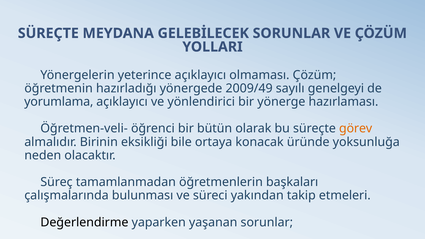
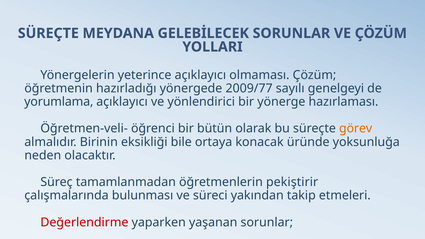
2009/49: 2009/49 -> 2009/77
başkaları: başkaları -> pekiştirir
Değerlendirme colour: black -> red
